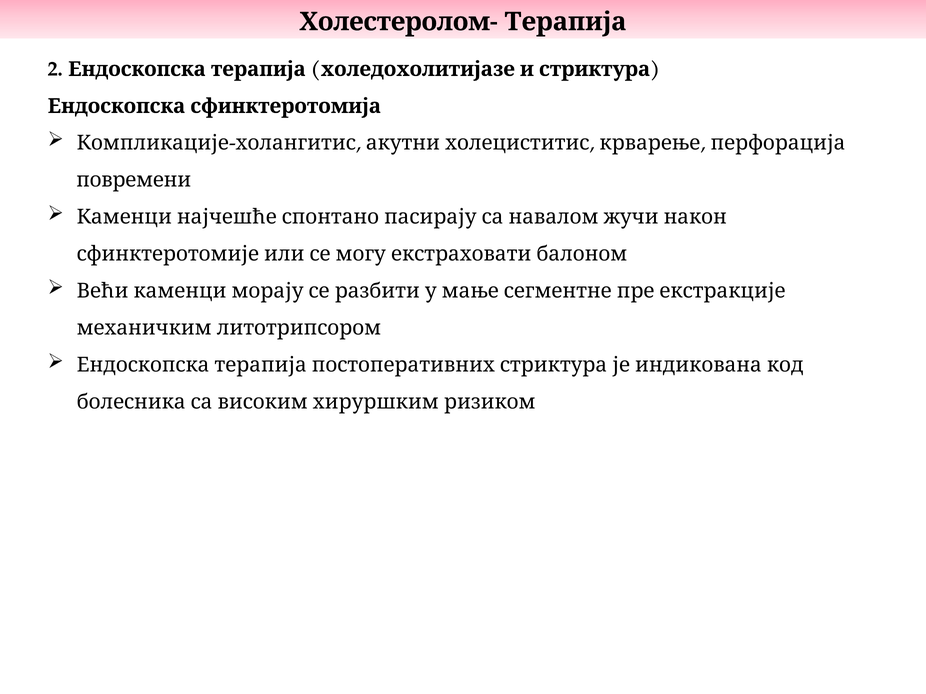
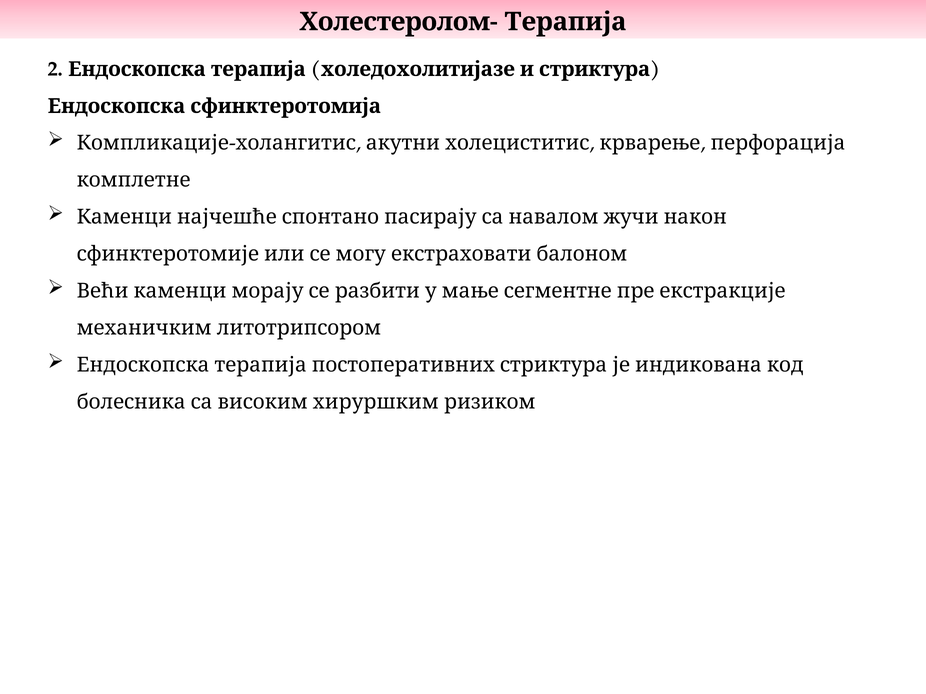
повремени: повремени -> комплетне
